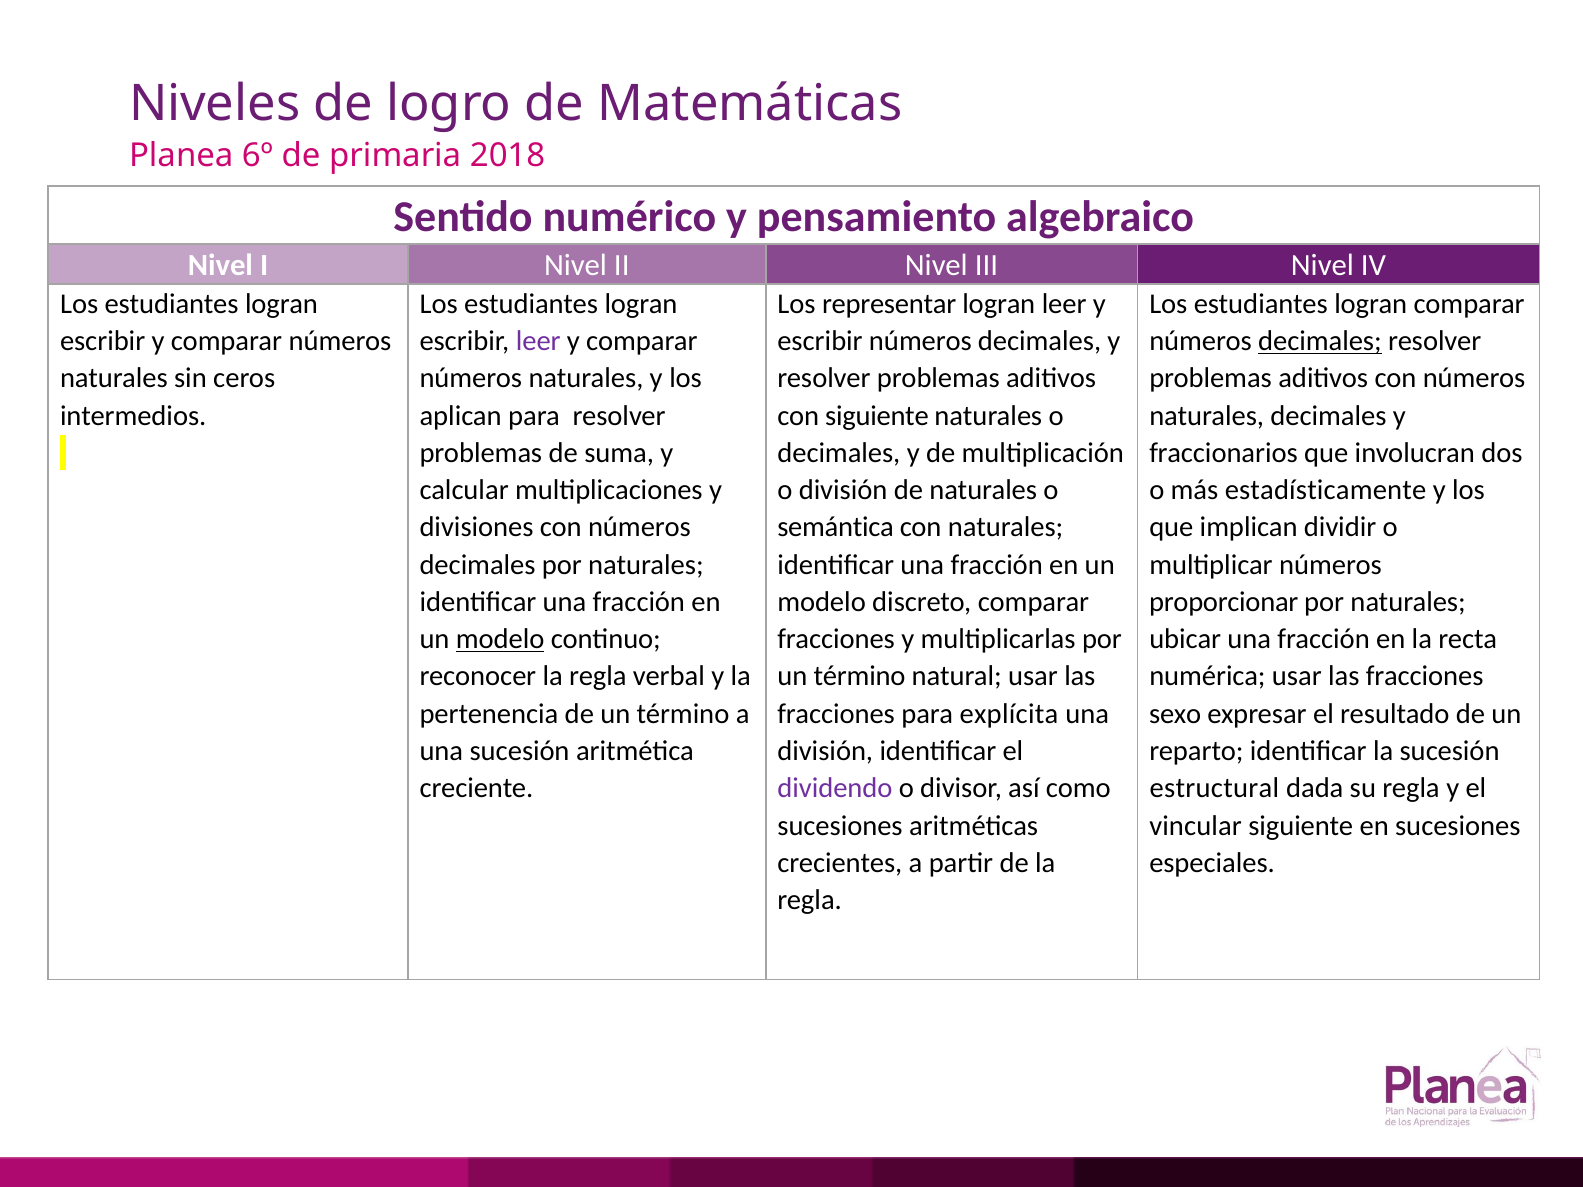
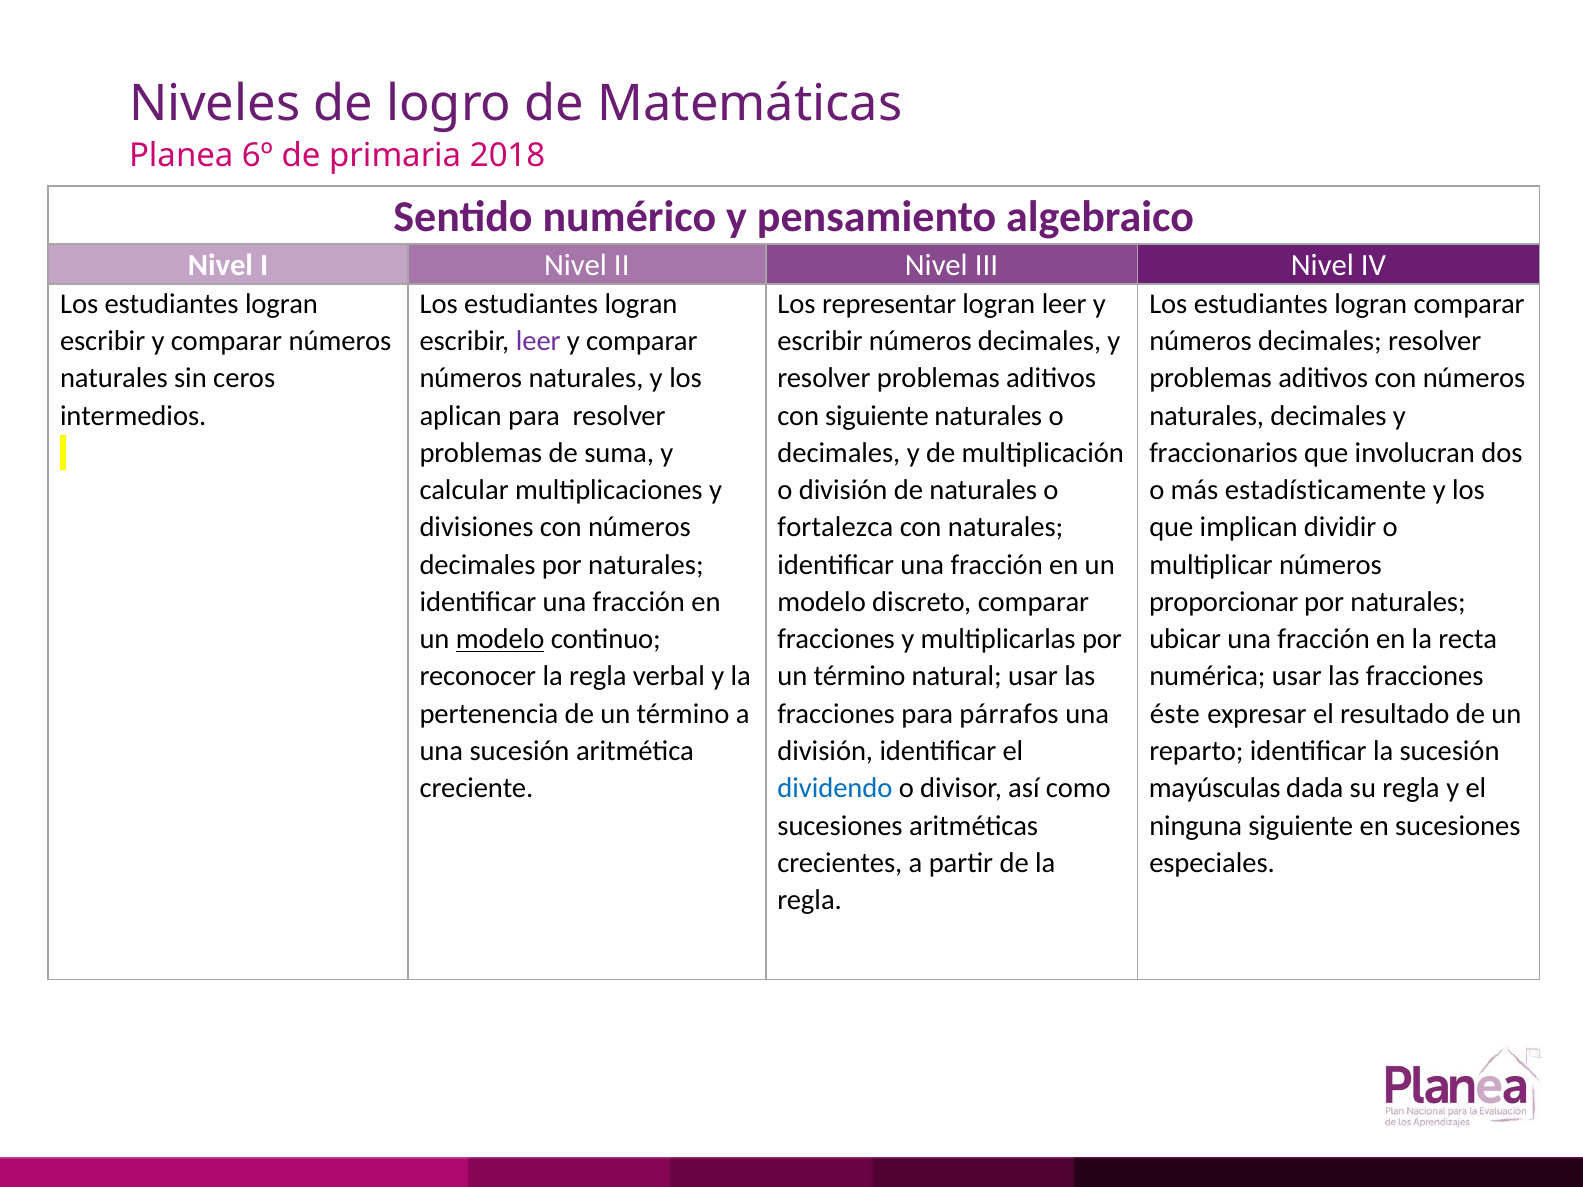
decimales at (1320, 341) underline: present -> none
semántica: semántica -> fortalezca
explícita: explícita -> párrafos
sexo: sexo -> éste
dividendo colour: purple -> blue
estructural: estructural -> mayúsculas
vincular: vincular -> ninguna
